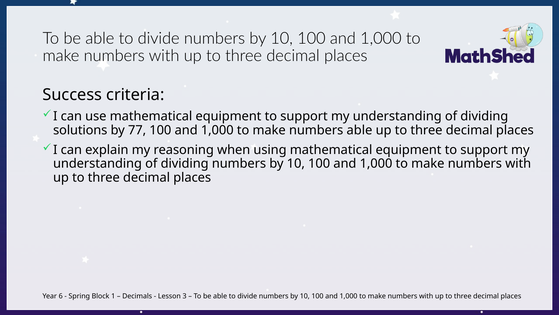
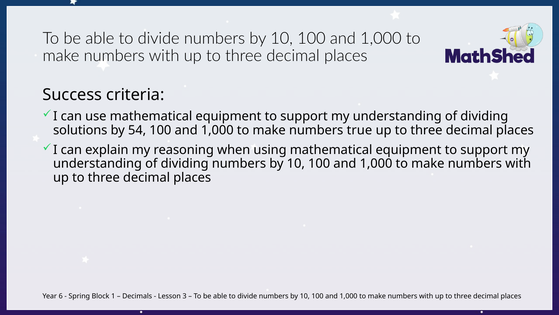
77: 77 -> 54
numbers able: able -> true
